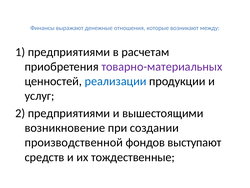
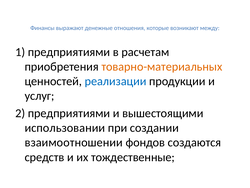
товарно-материальных colour: purple -> orange
возникновение: возникновение -> использовании
производственной: производственной -> взаимоотношении
выступают: выступают -> создаются
